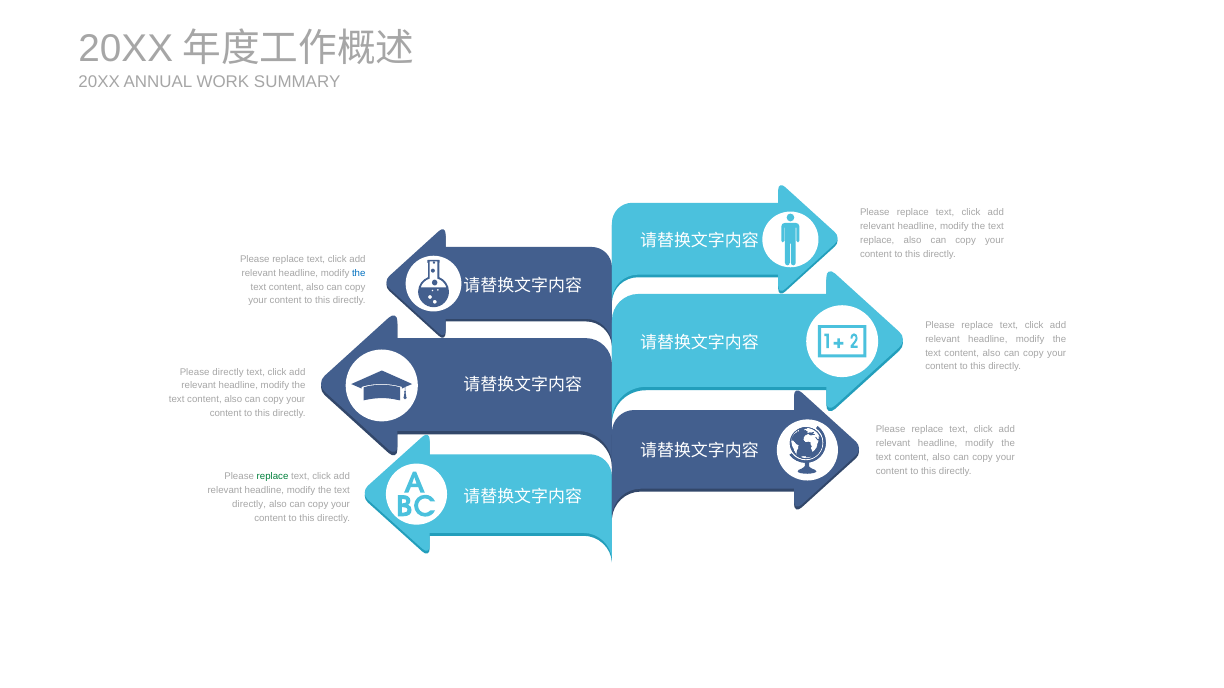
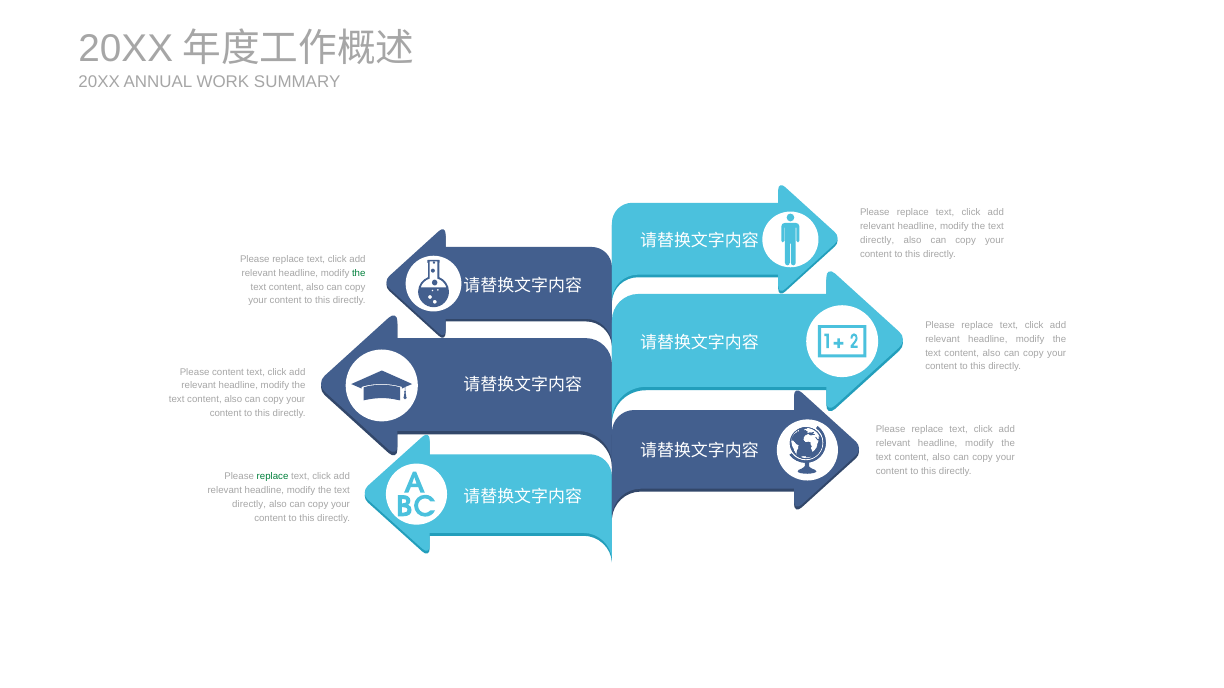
replace at (877, 240): replace -> directly
the at (359, 273) colour: blue -> green
Please directly: directly -> content
